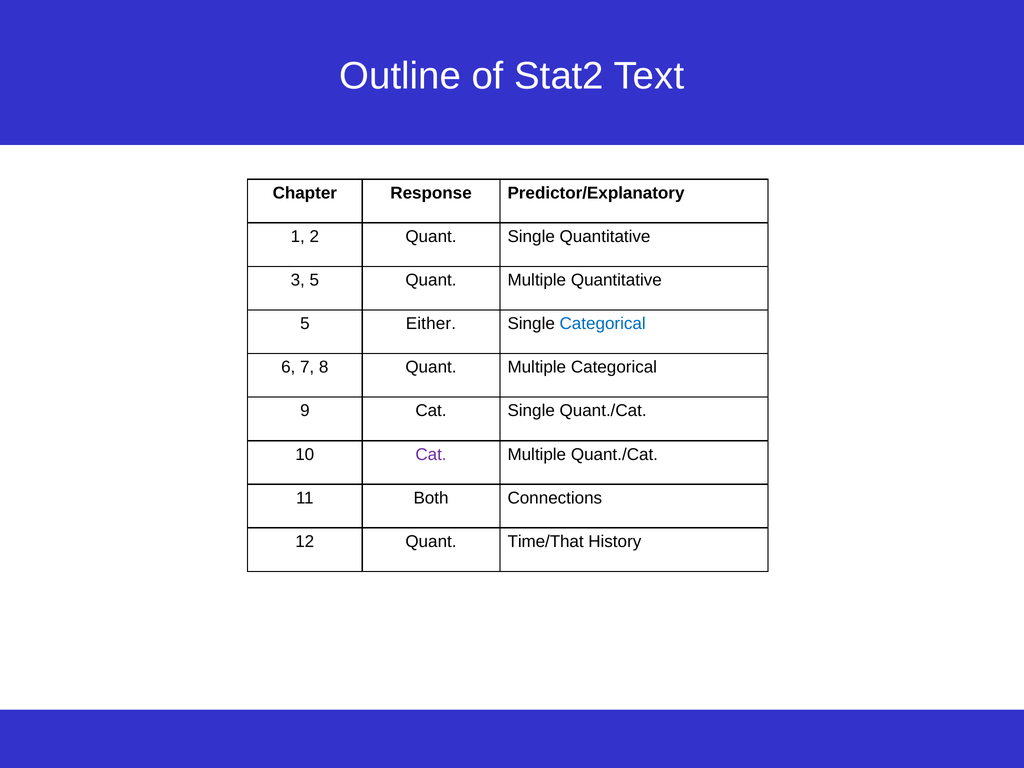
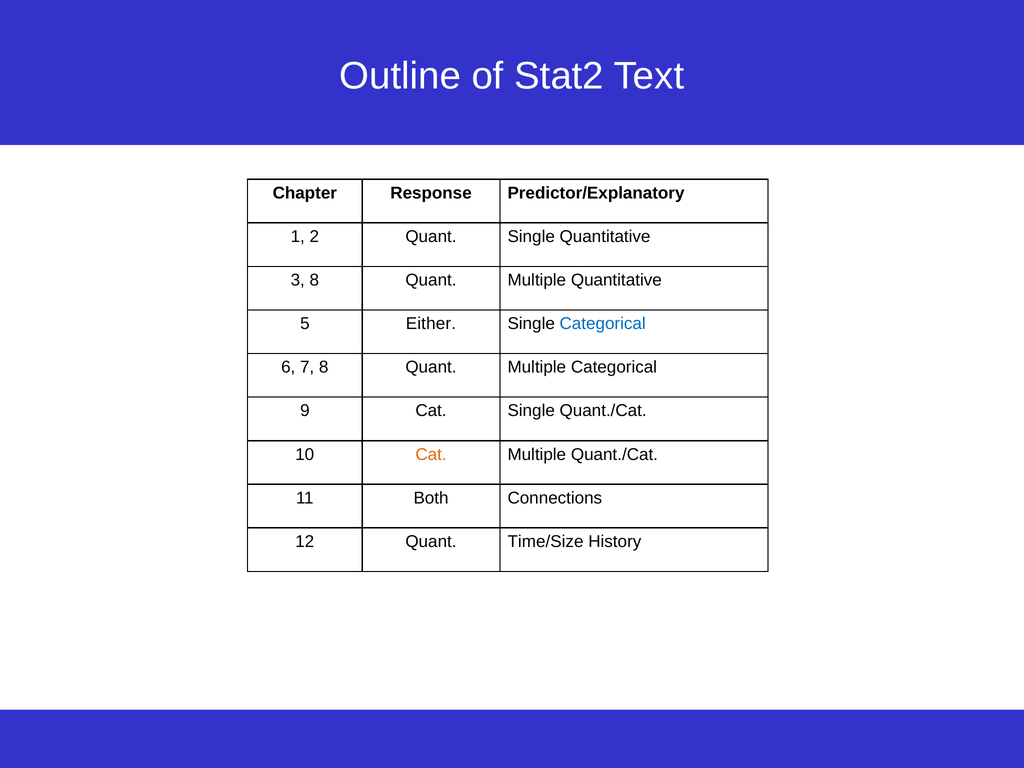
3 5: 5 -> 8
Cat at (431, 454) colour: purple -> orange
Time/That: Time/That -> Time/Size
